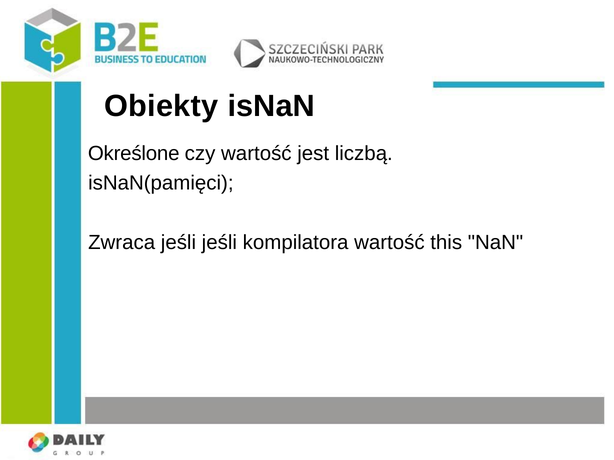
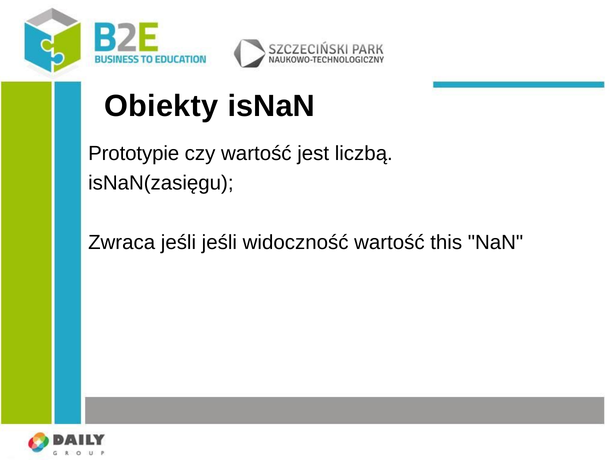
Określone: Określone -> Prototypie
isNaN(pamięci: isNaN(pamięci -> isNaN(zasięgu
kompilatora: kompilatora -> widoczność
